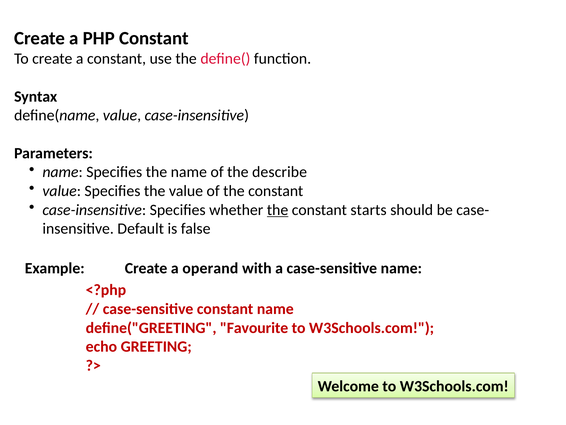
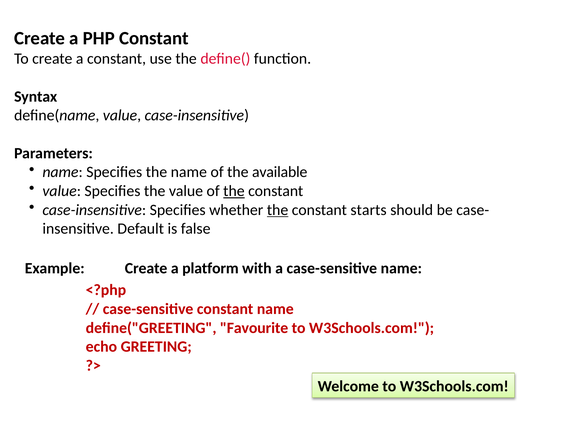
describe: describe -> available
the at (234, 191) underline: none -> present
operand: operand -> platform
